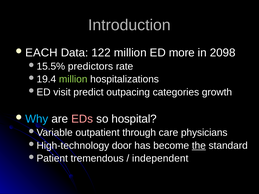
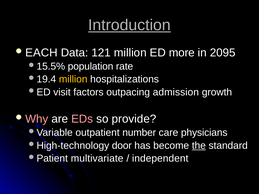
Introduction underline: none -> present
122: 122 -> 121
2098: 2098 -> 2095
predictors: predictors -> population
million at (73, 79) colour: light green -> yellow
predict: predict -> factors
categories: categories -> admission
Why colour: light blue -> pink
hospital: hospital -> provide
through: through -> number
tremendous: tremendous -> multivariate
